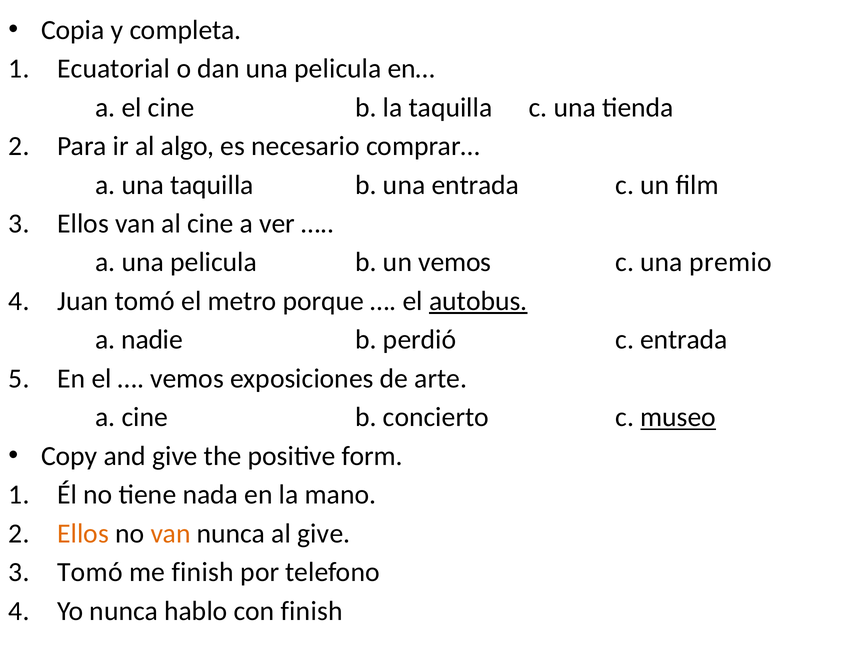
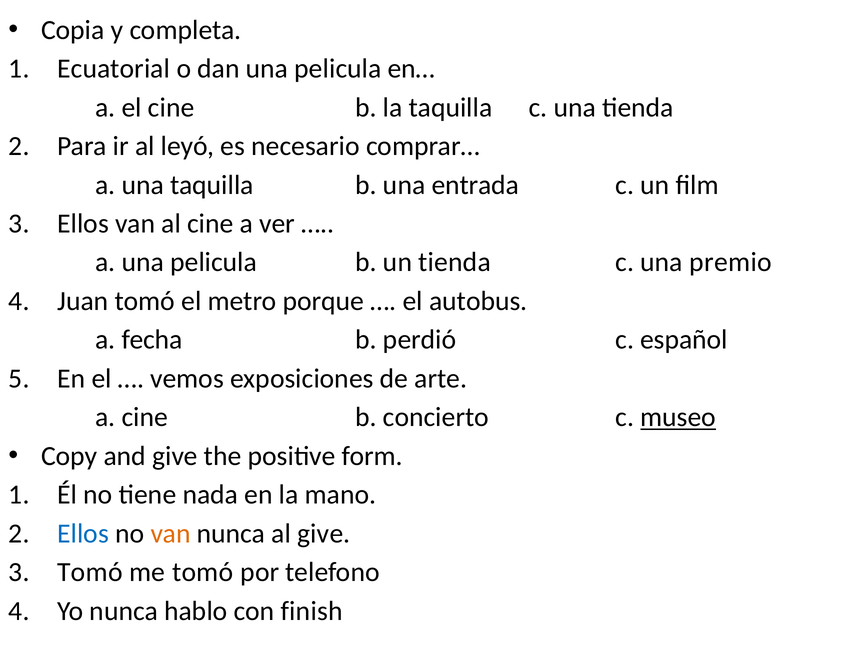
algo: algo -> leyó
un vemos: vemos -> tienda
autobus underline: present -> none
nadie: nadie -> fecha
c entrada: entrada -> español
Ellos at (83, 534) colour: orange -> blue
me finish: finish -> tomó
